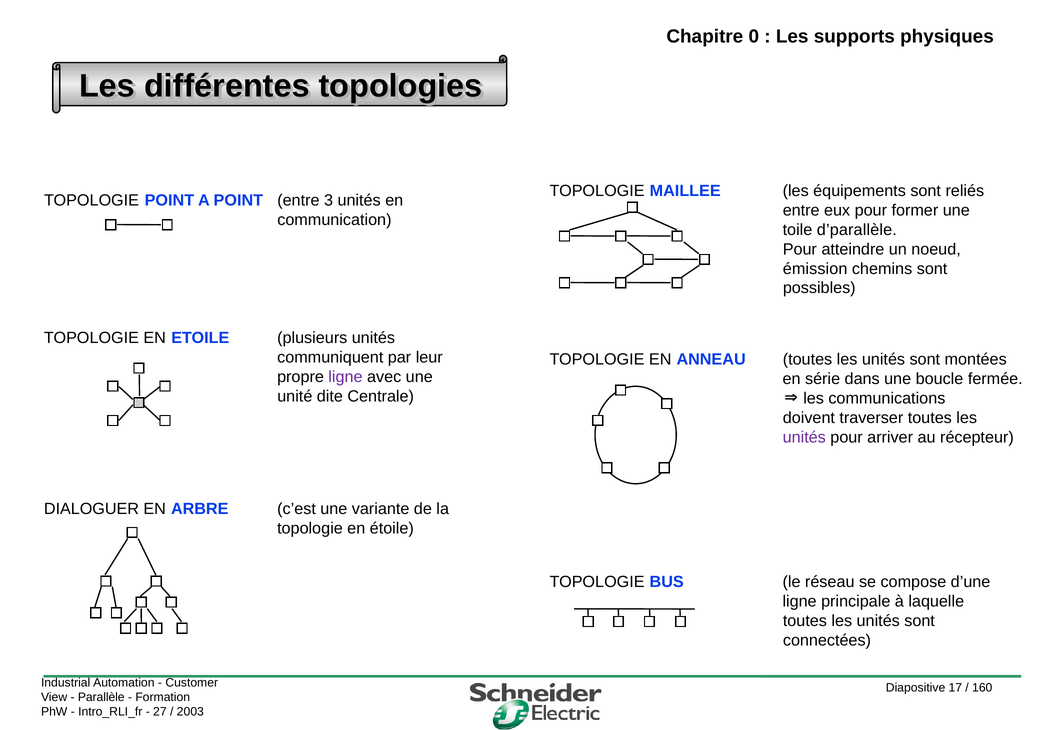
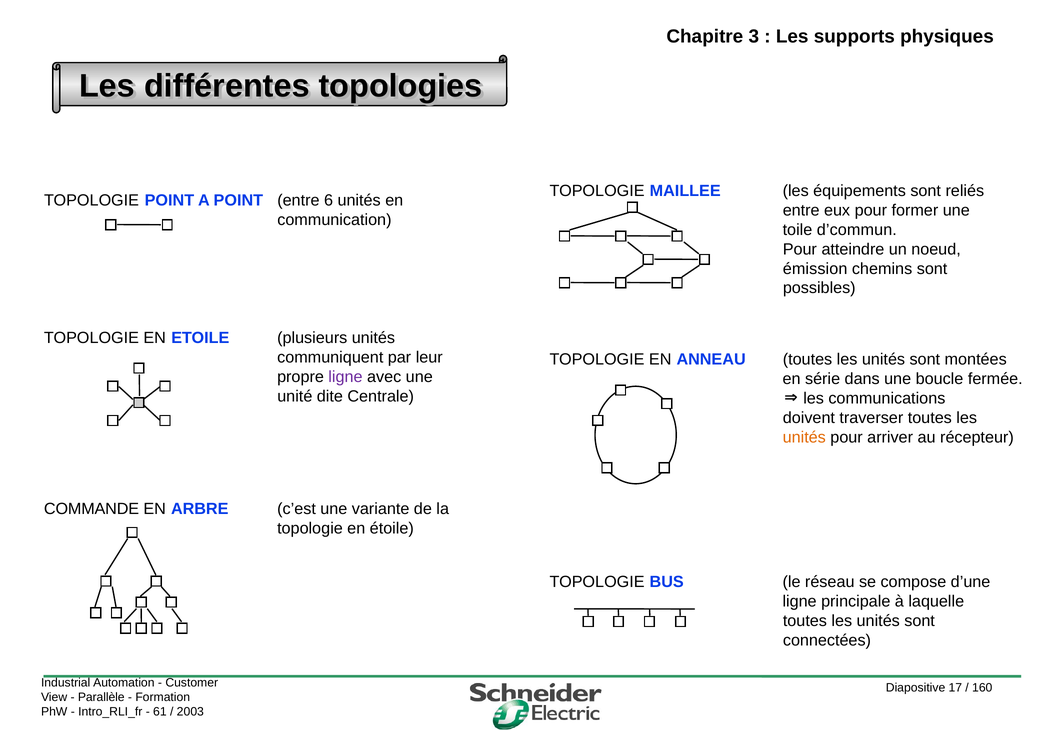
0: 0 -> 3
3: 3 -> 6
d’parallèle: d’parallèle -> d’commun
unités at (804, 437) colour: purple -> orange
DIALOGUER: DIALOGUER -> COMMANDE
27: 27 -> 61
